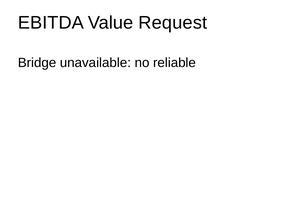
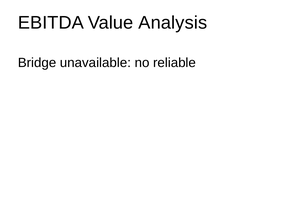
Request: Request -> Analysis
